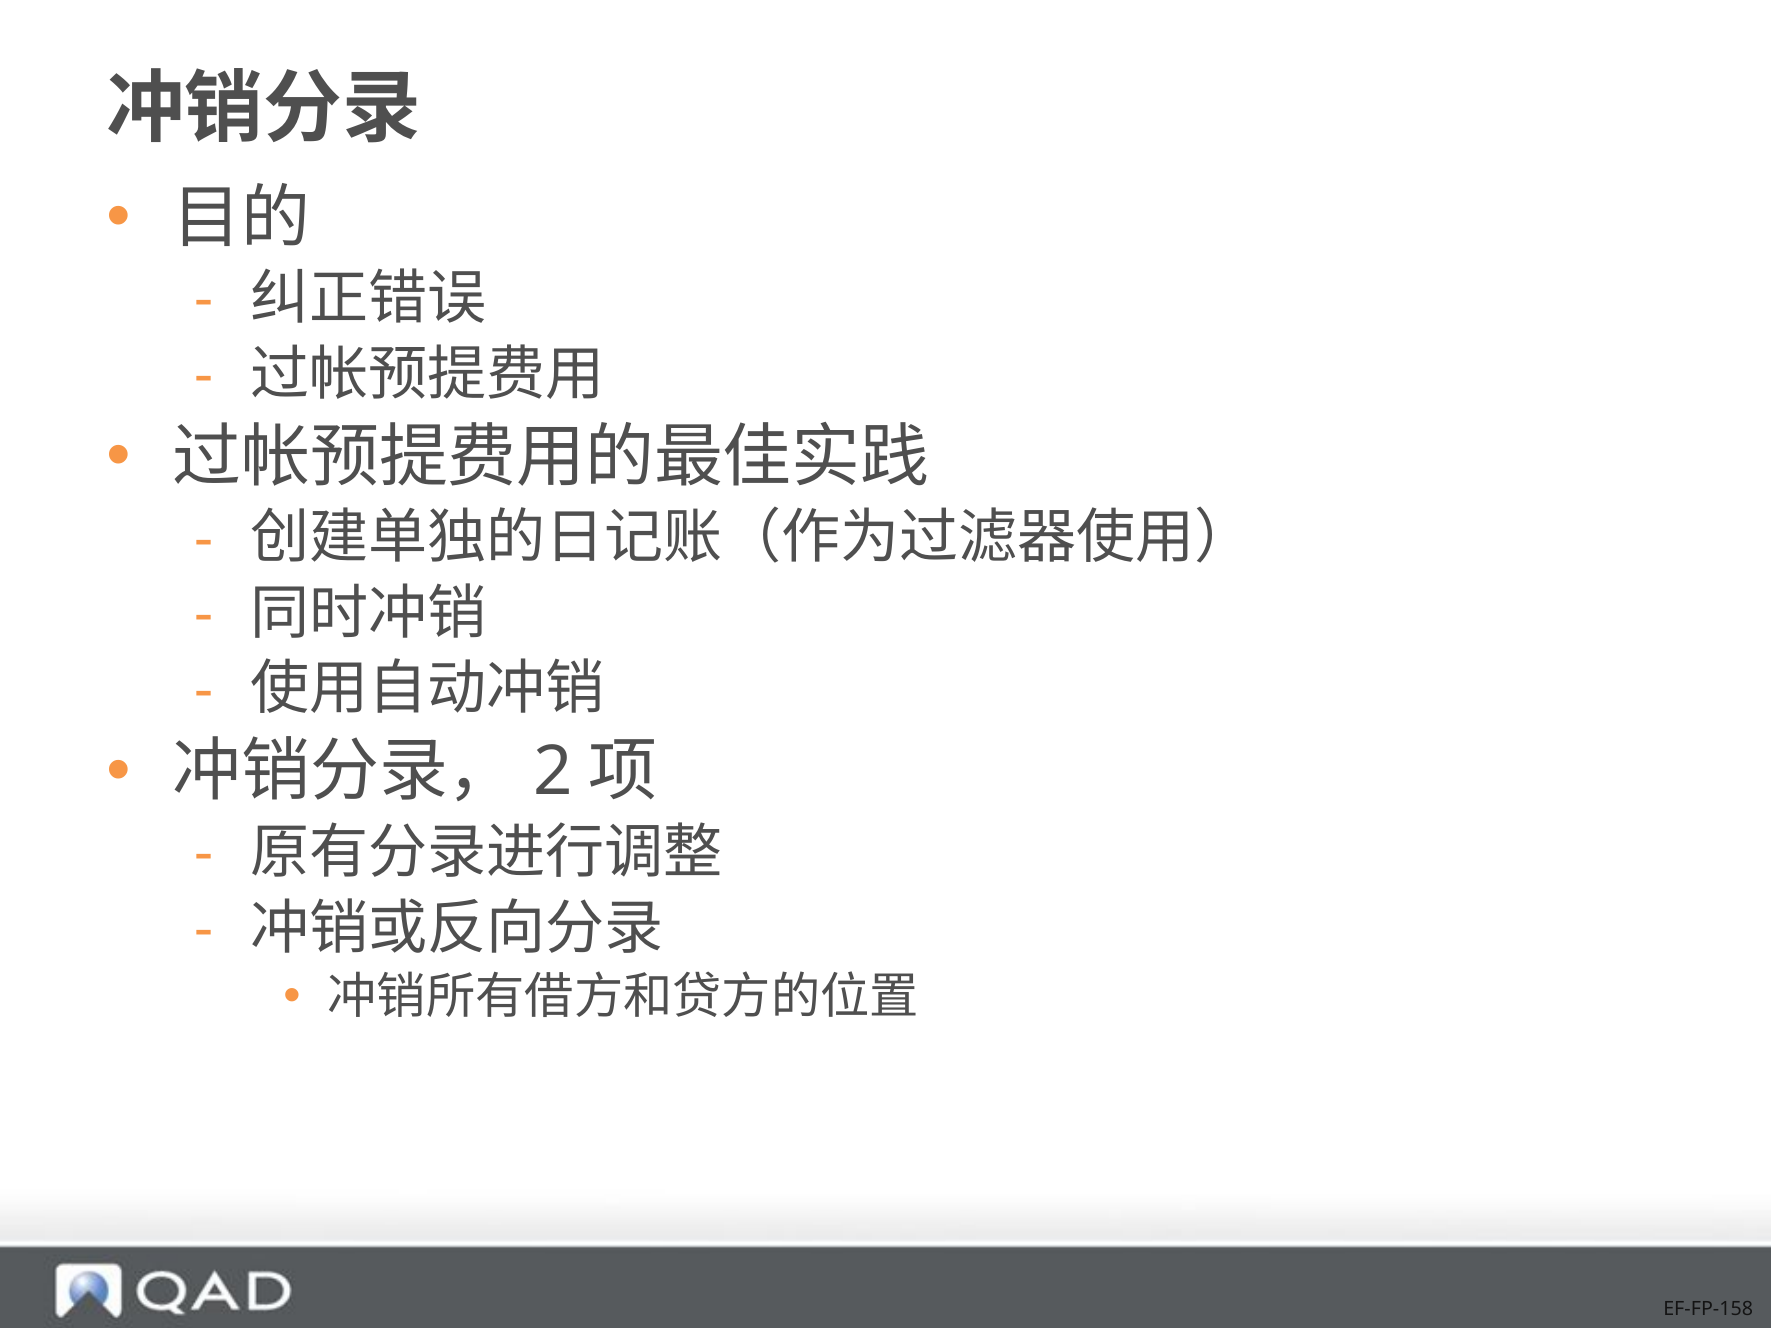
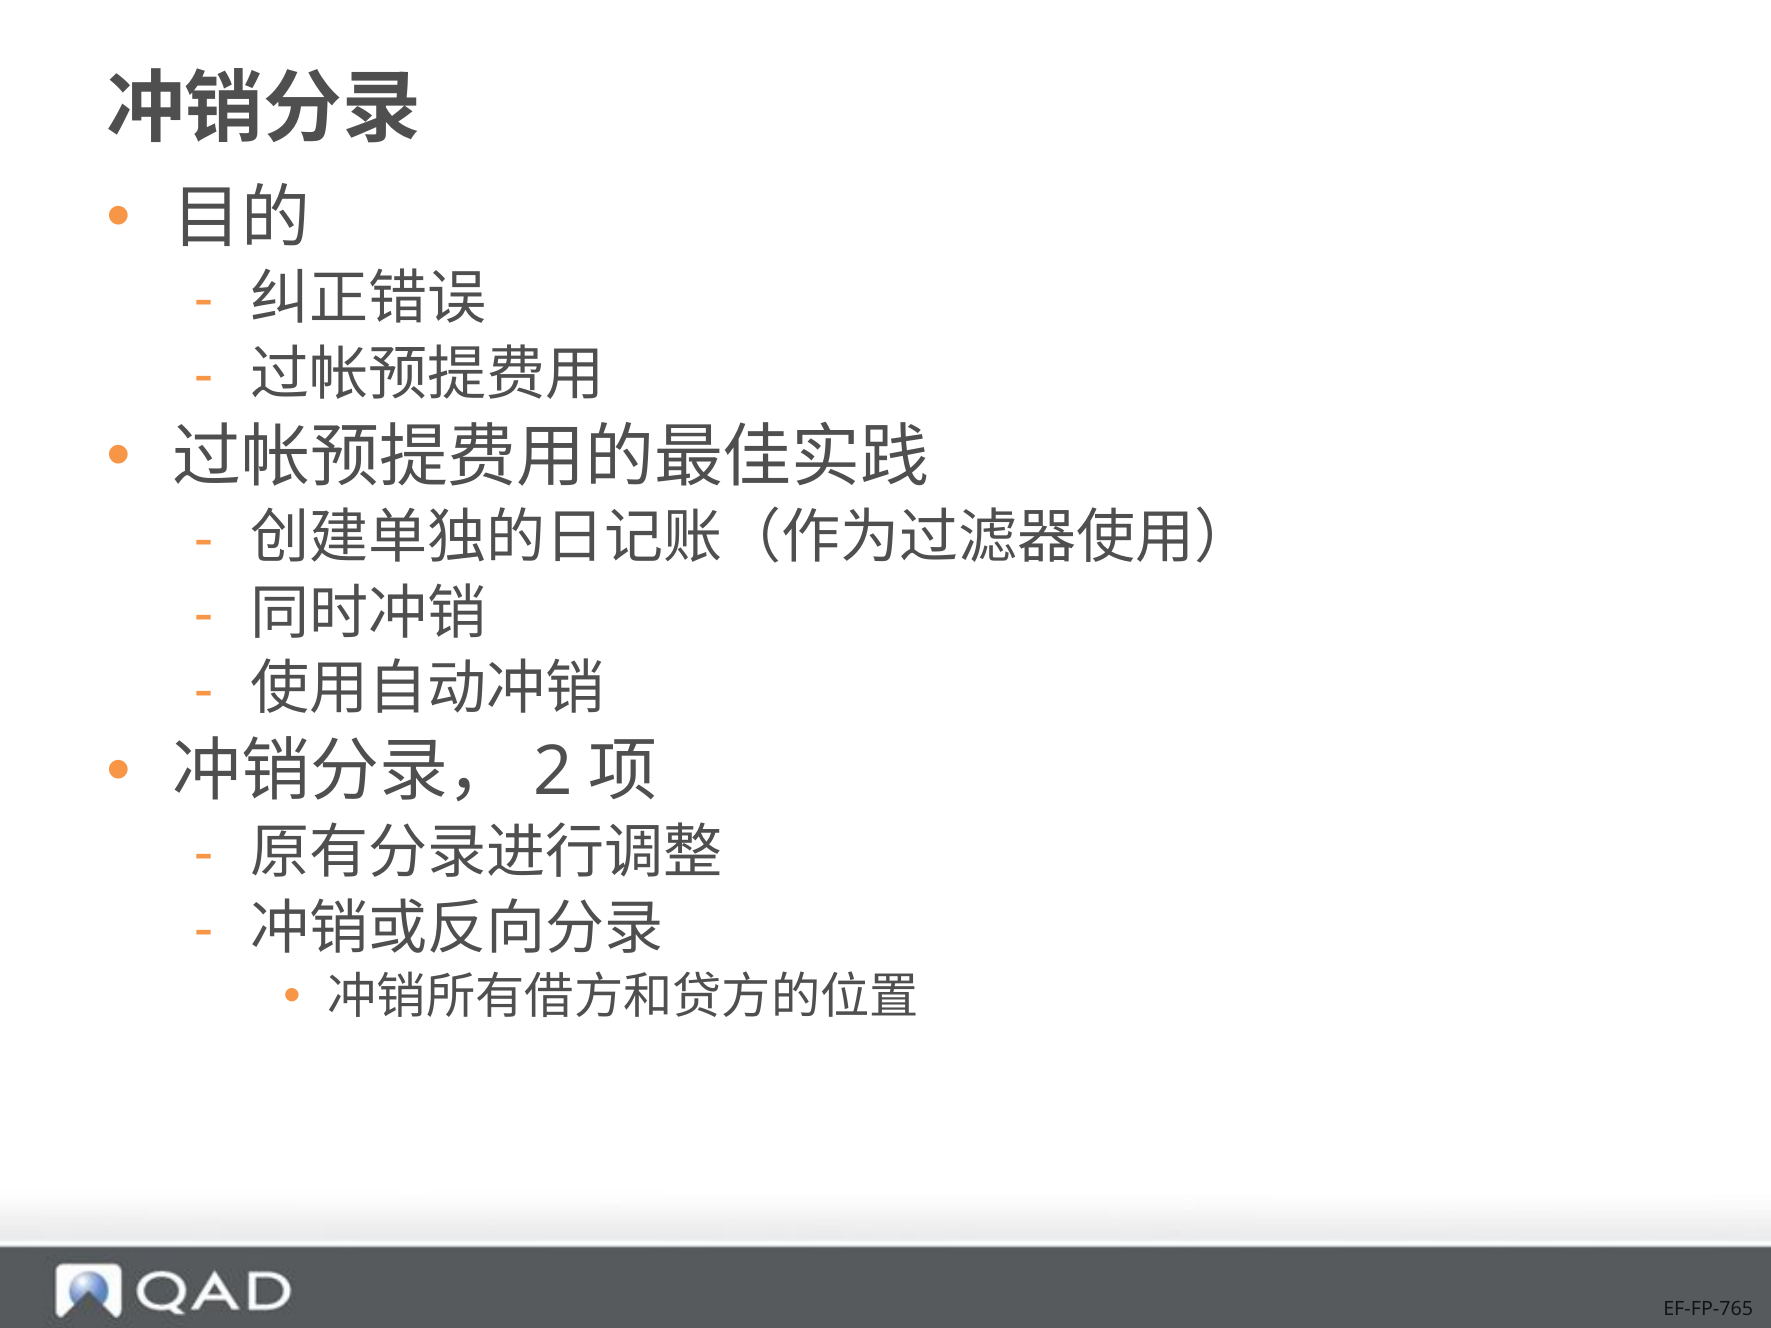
EF-FP-158: EF-FP-158 -> EF-FP-765
